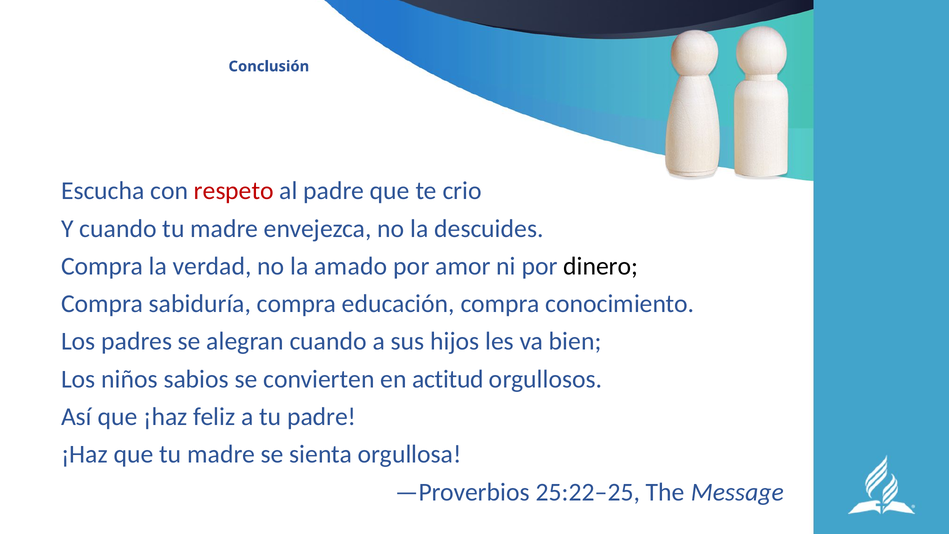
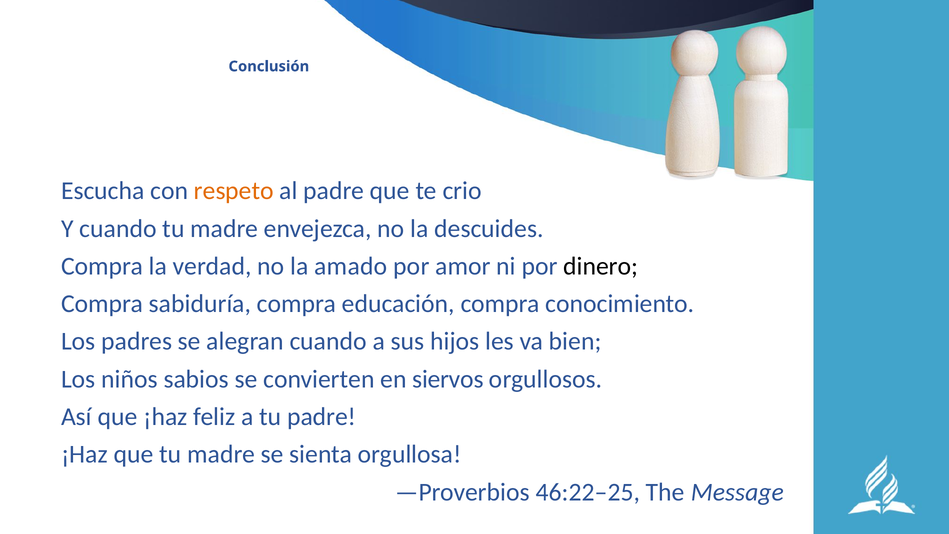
respeto colour: red -> orange
actitud: actitud -> siervos
25:22–25: 25:22–25 -> 46:22–25
